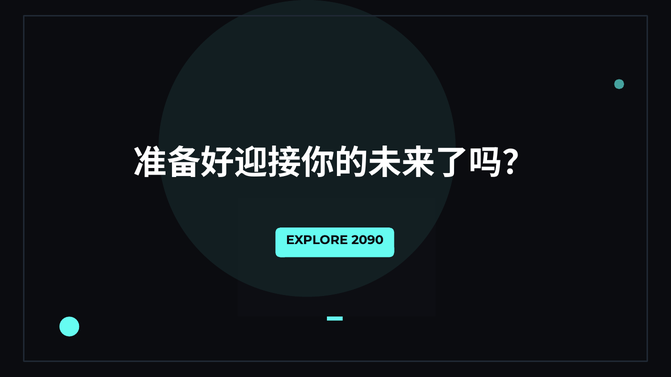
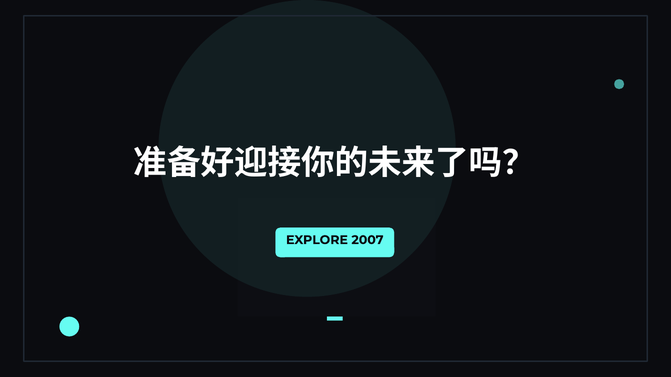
2090: 2090 -> 2007
